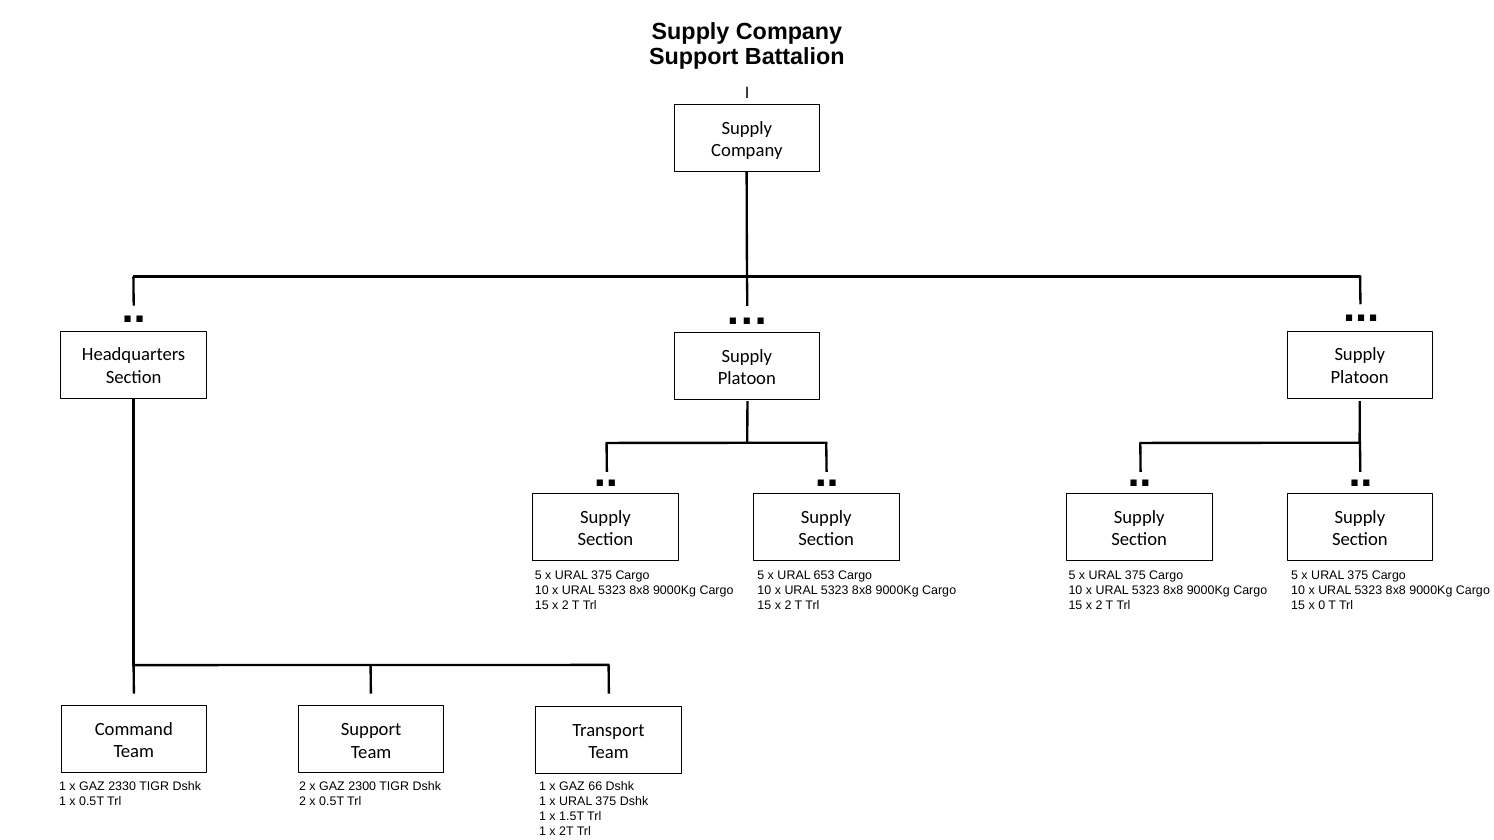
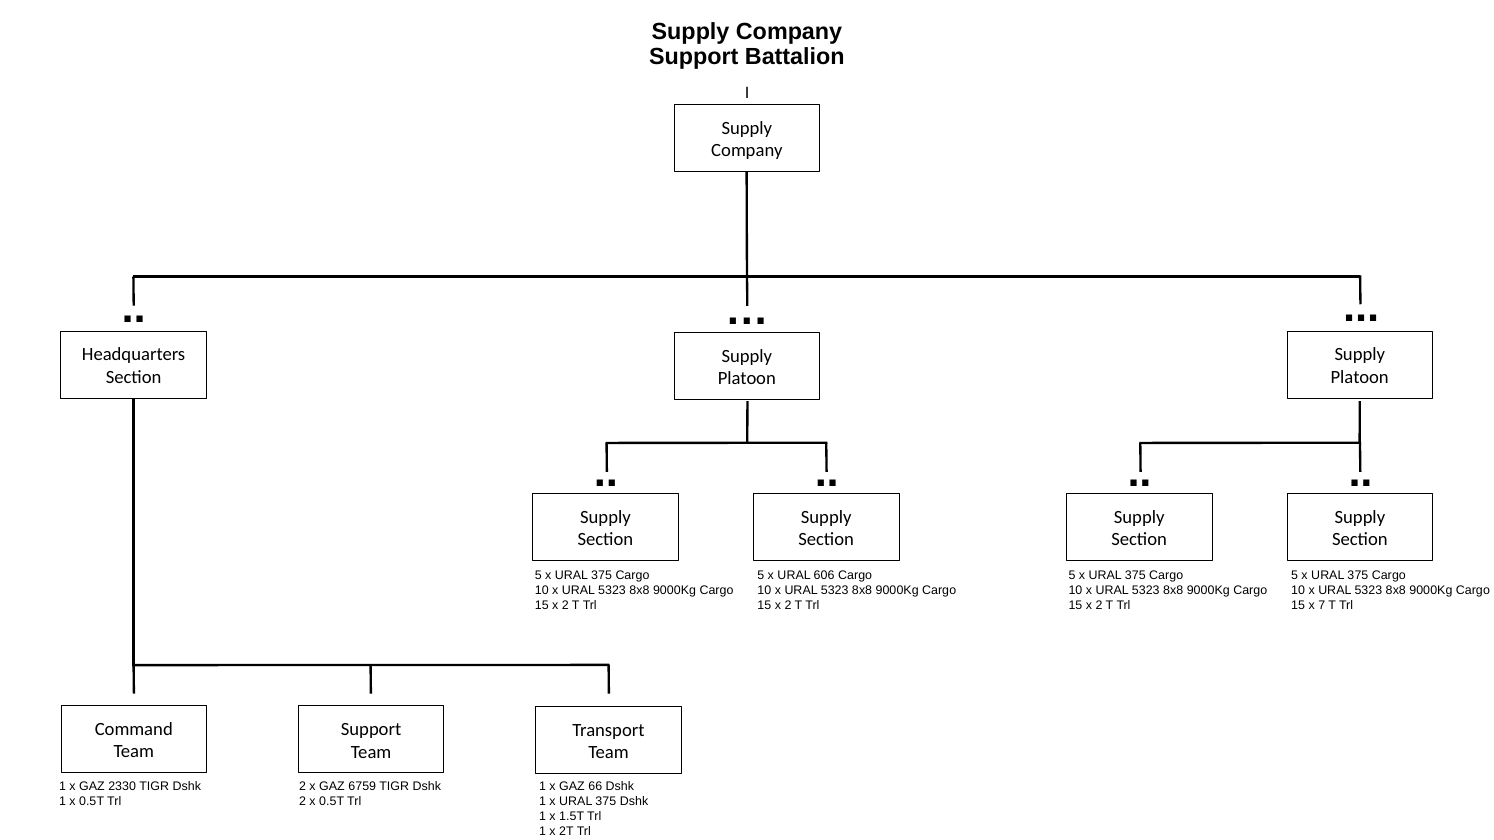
653: 653 -> 606
0: 0 -> 7
2300: 2300 -> 6759
